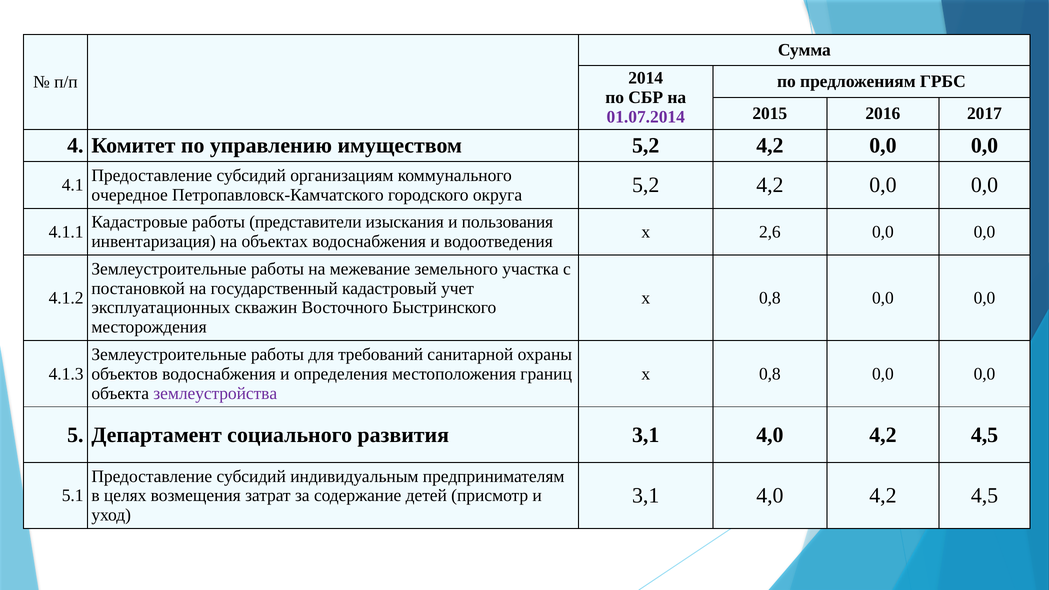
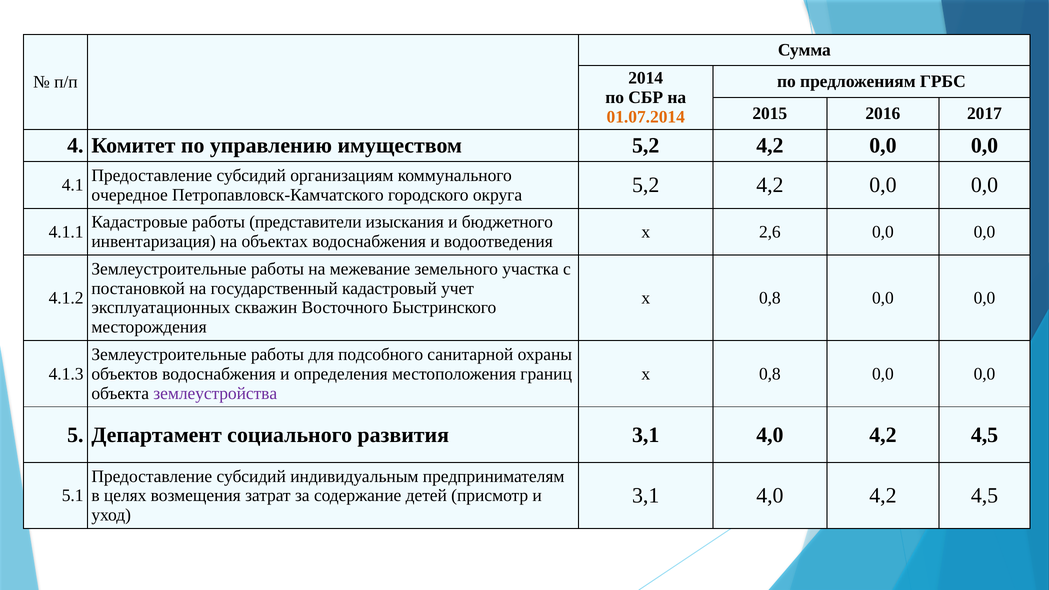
01.07.2014 colour: purple -> orange
пользования: пользования -> бюджетного
требований: требований -> подсобного
